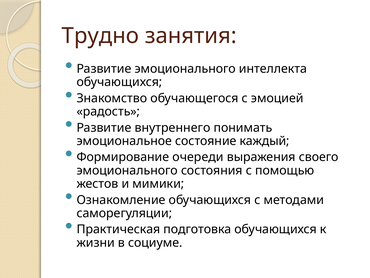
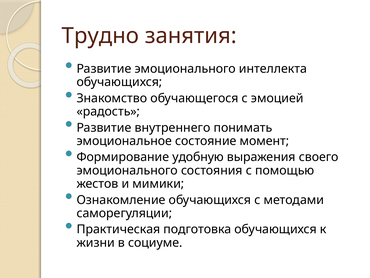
каждый: каждый -> момент
очереди: очереди -> удобную
